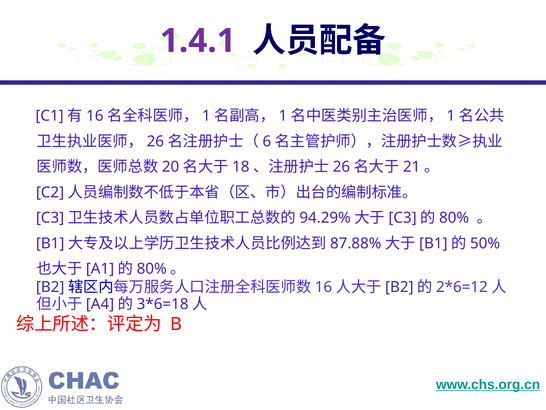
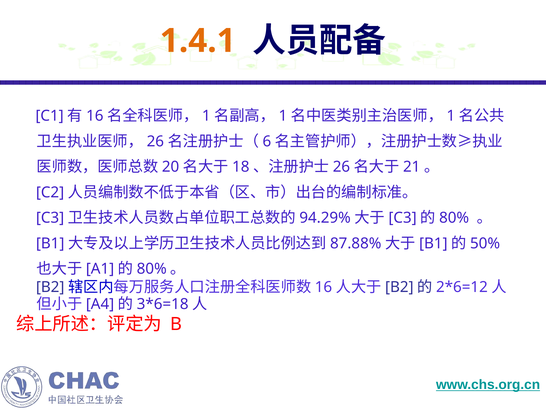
1.4.1 colour: purple -> orange
